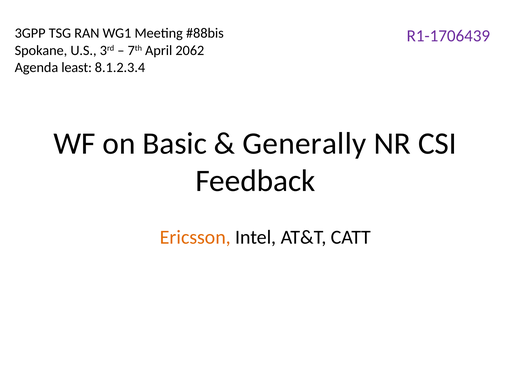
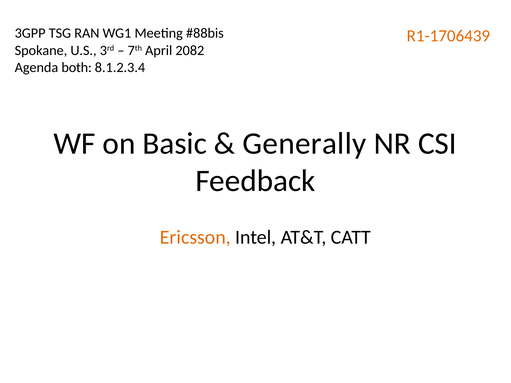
R1-1706439 colour: purple -> orange
2062: 2062 -> 2082
least: least -> both
